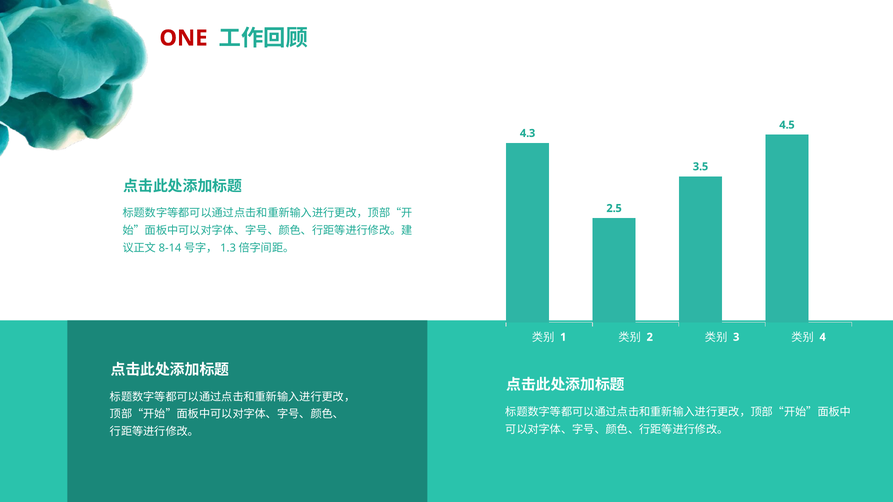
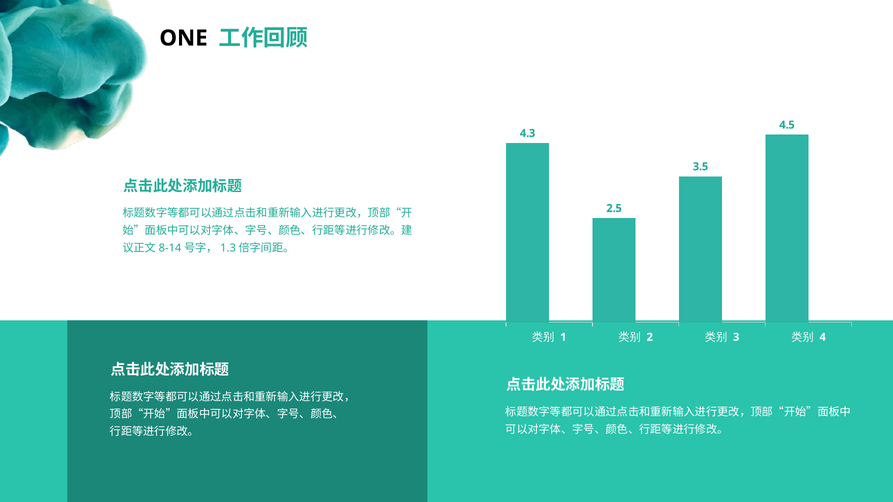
ONE colour: red -> black
